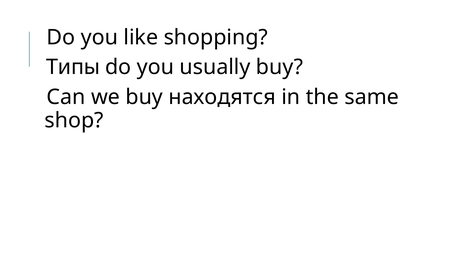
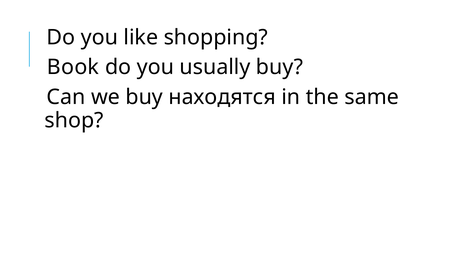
Типы: Типы -> Book
